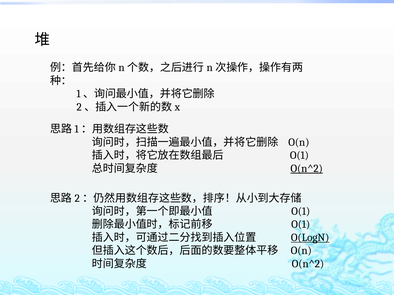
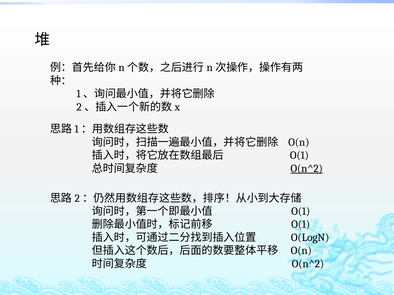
O(LogN underline: present -> none
